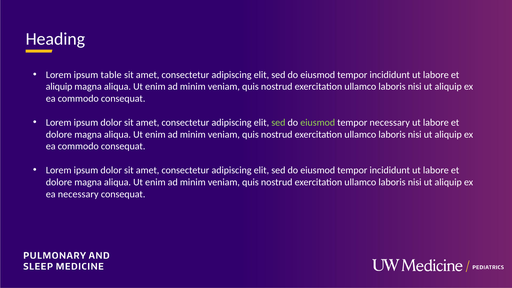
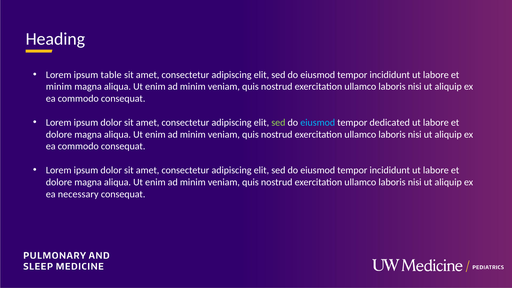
aliquip at (59, 87): aliquip -> minim
eiusmod at (318, 123) colour: light green -> light blue
tempor necessary: necessary -> dedicated
